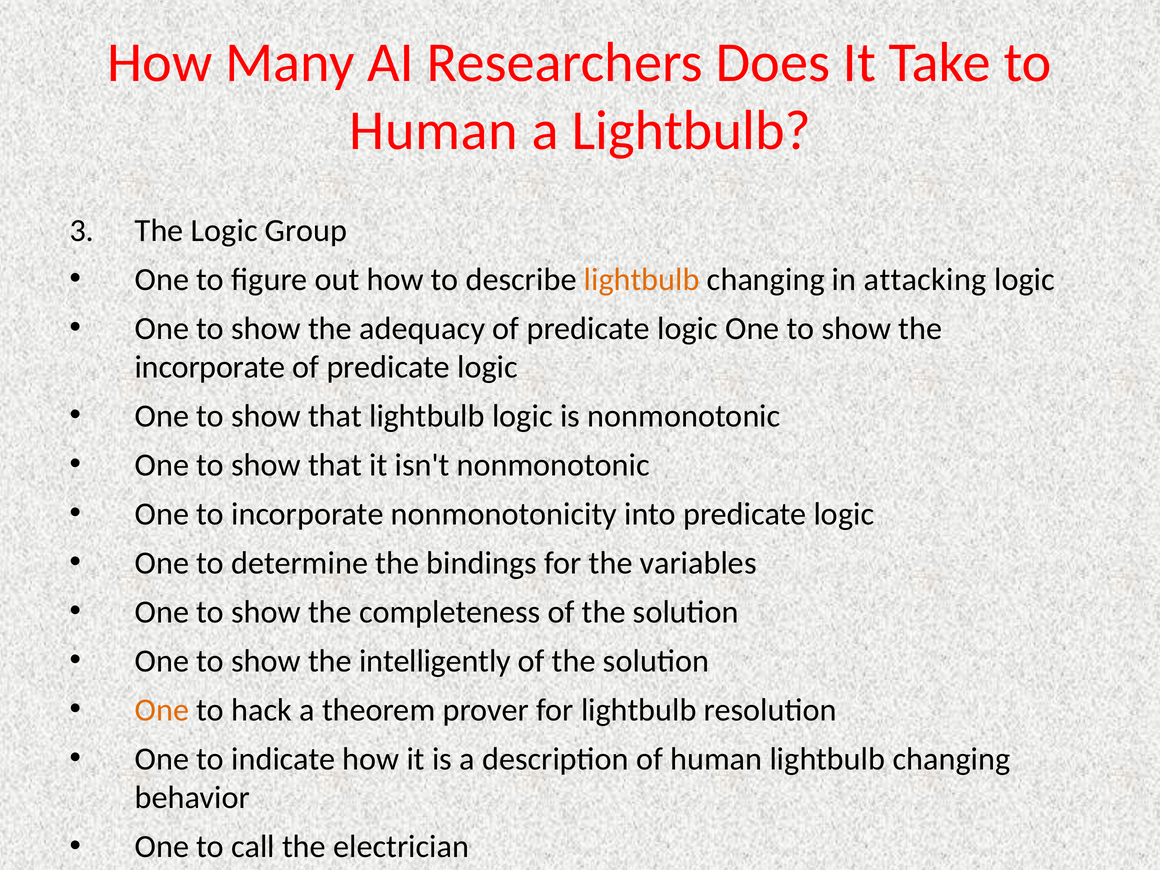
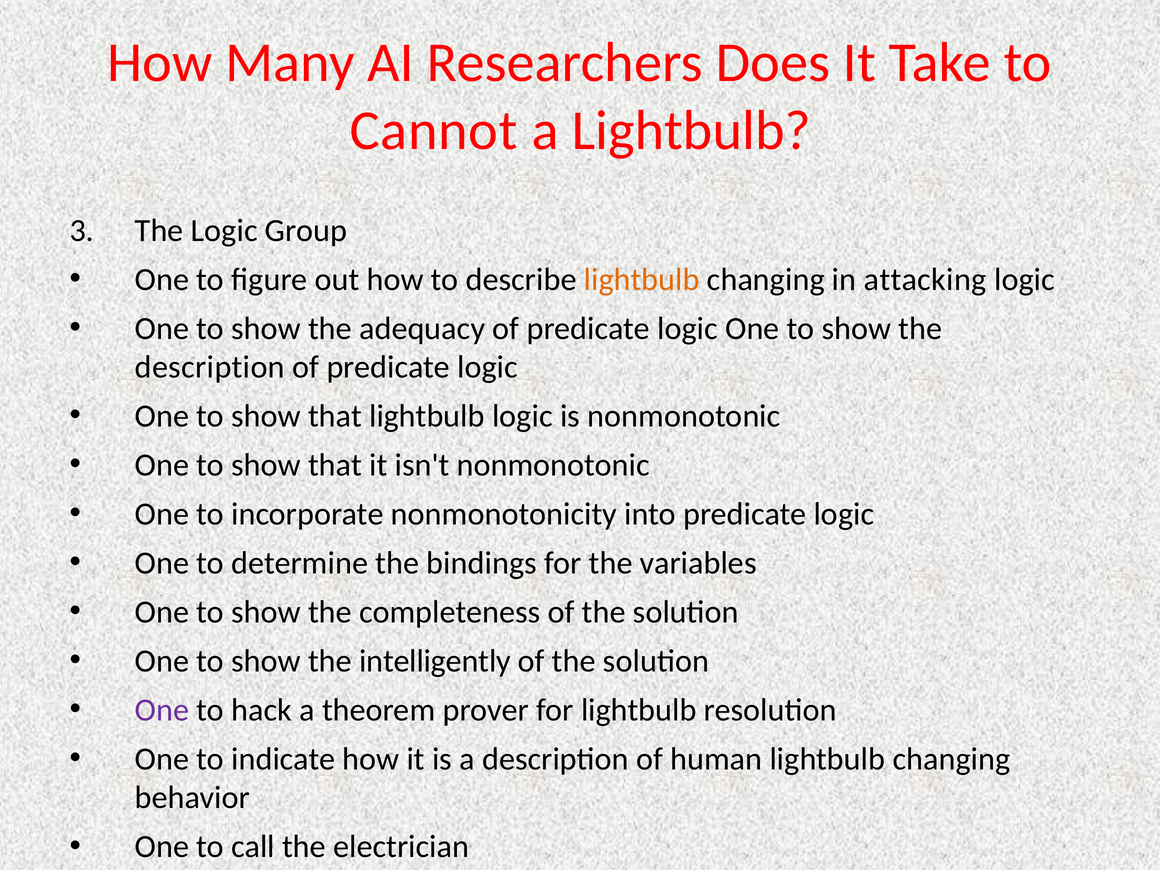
Human at (434, 131): Human -> Cannot
incorporate at (210, 367): incorporate -> description
One at (162, 710) colour: orange -> purple
